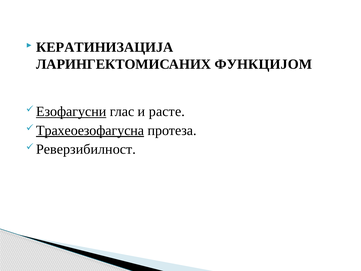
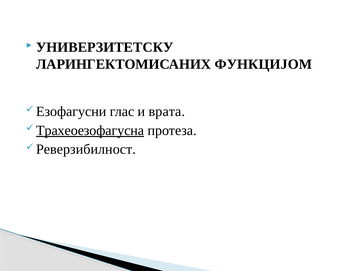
КЕРАТИНИЗАЦИЈА: КЕРАТИНИЗАЦИЈА -> УНИВЕРЗИТЕТСКУ
Езофагусни underline: present -> none
расте: расте -> врата
